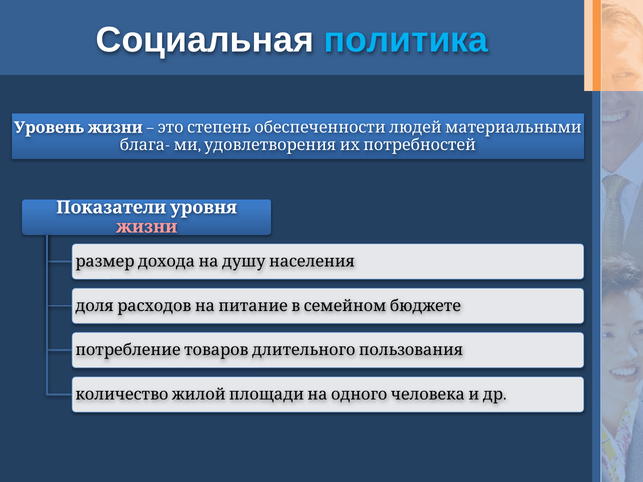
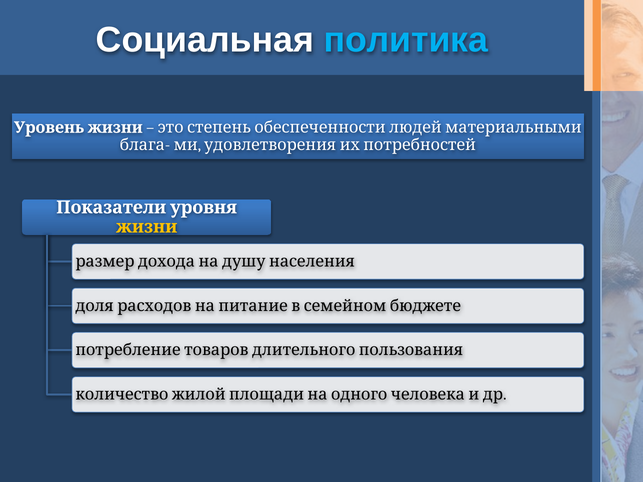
жизни colour: pink -> yellow
